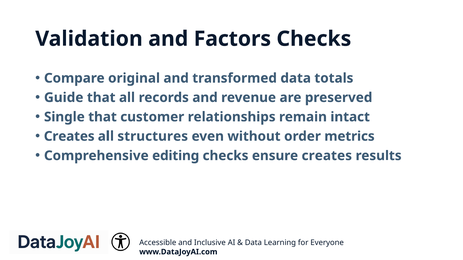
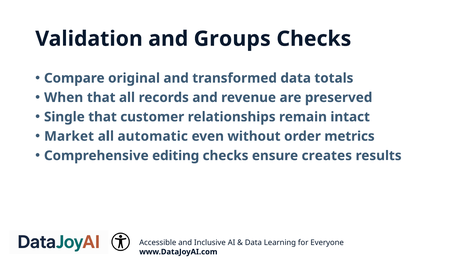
Factors: Factors -> Groups
Guide: Guide -> When
Creates at (69, 137): Creates -> Market
structures: structures -> automatic
